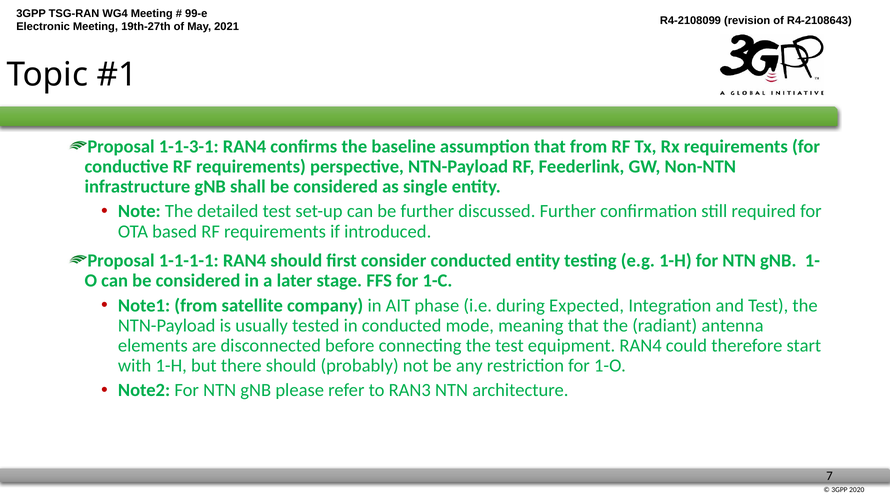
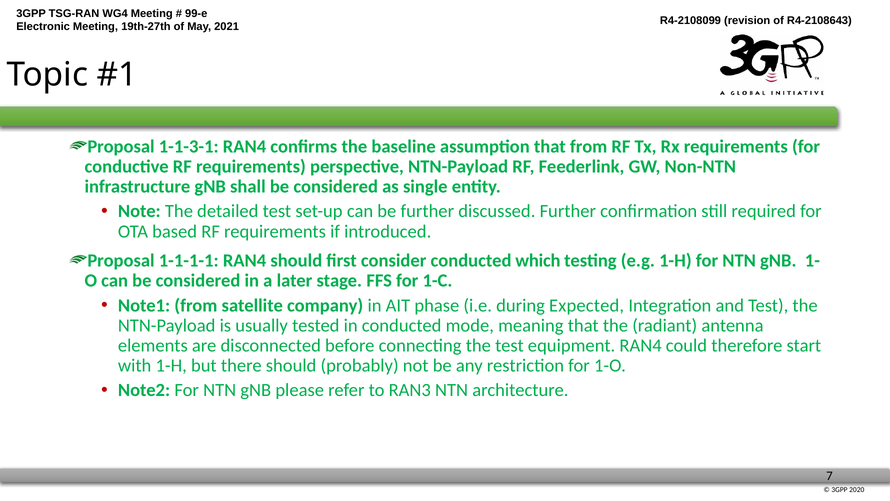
conducted entity: entity -> which
